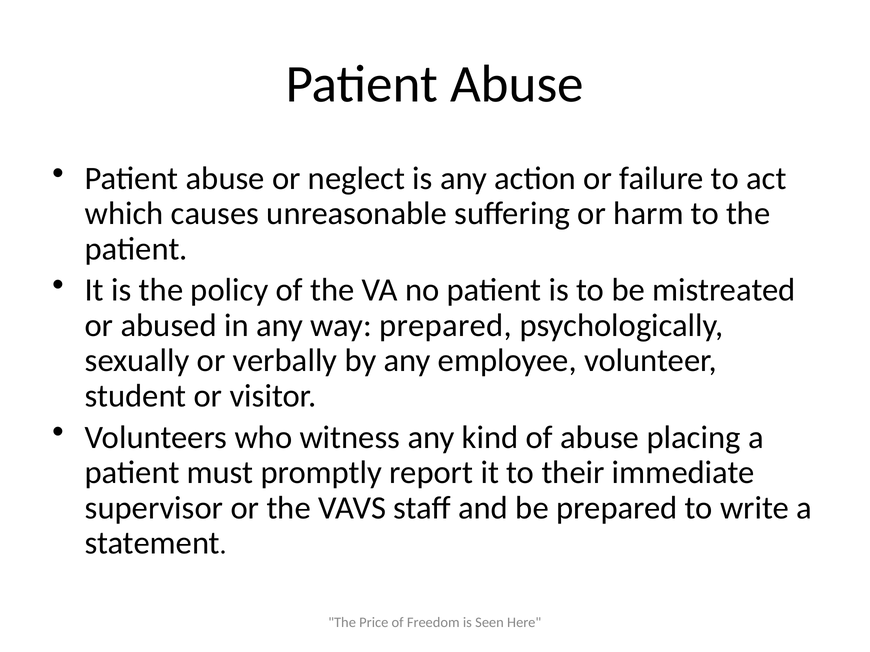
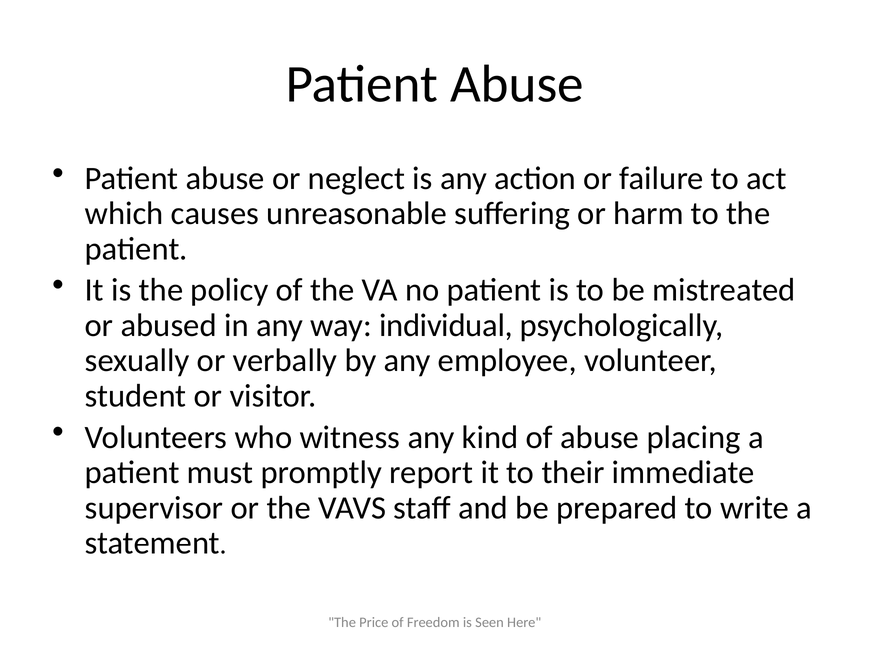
way prepared: prepared -> individual
